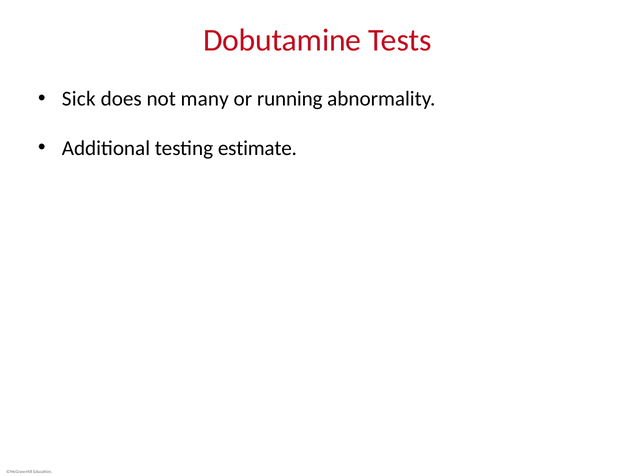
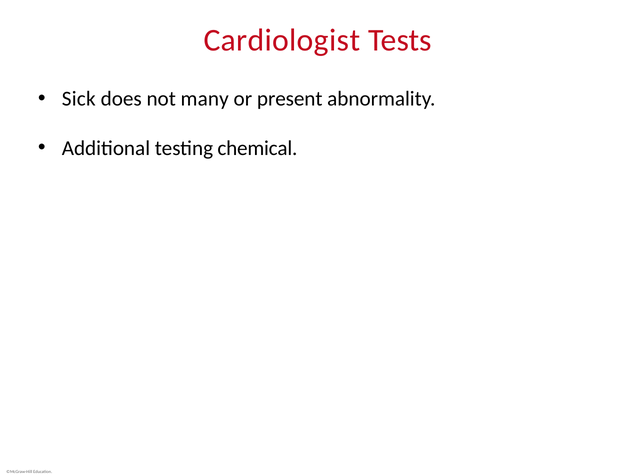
Dobutamine: Dobutamine -> Cardiologist
running: running -> present
estimate: estimate -> chemical
